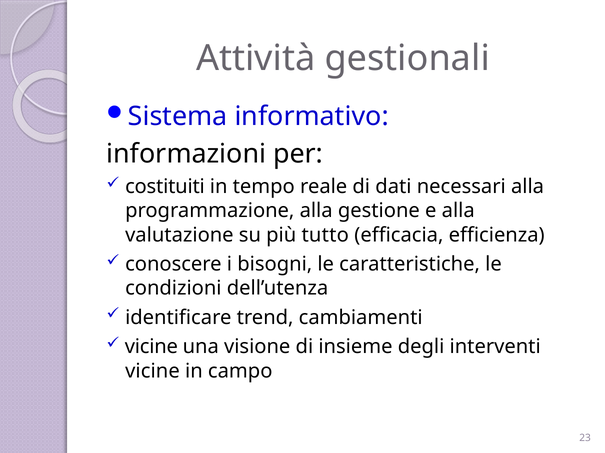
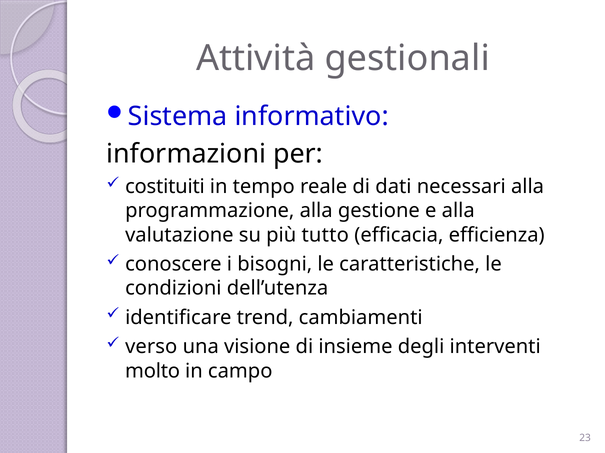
vicine at (151, 347): vicine -> verso
vicine at (152, 371): vicine -> molto
